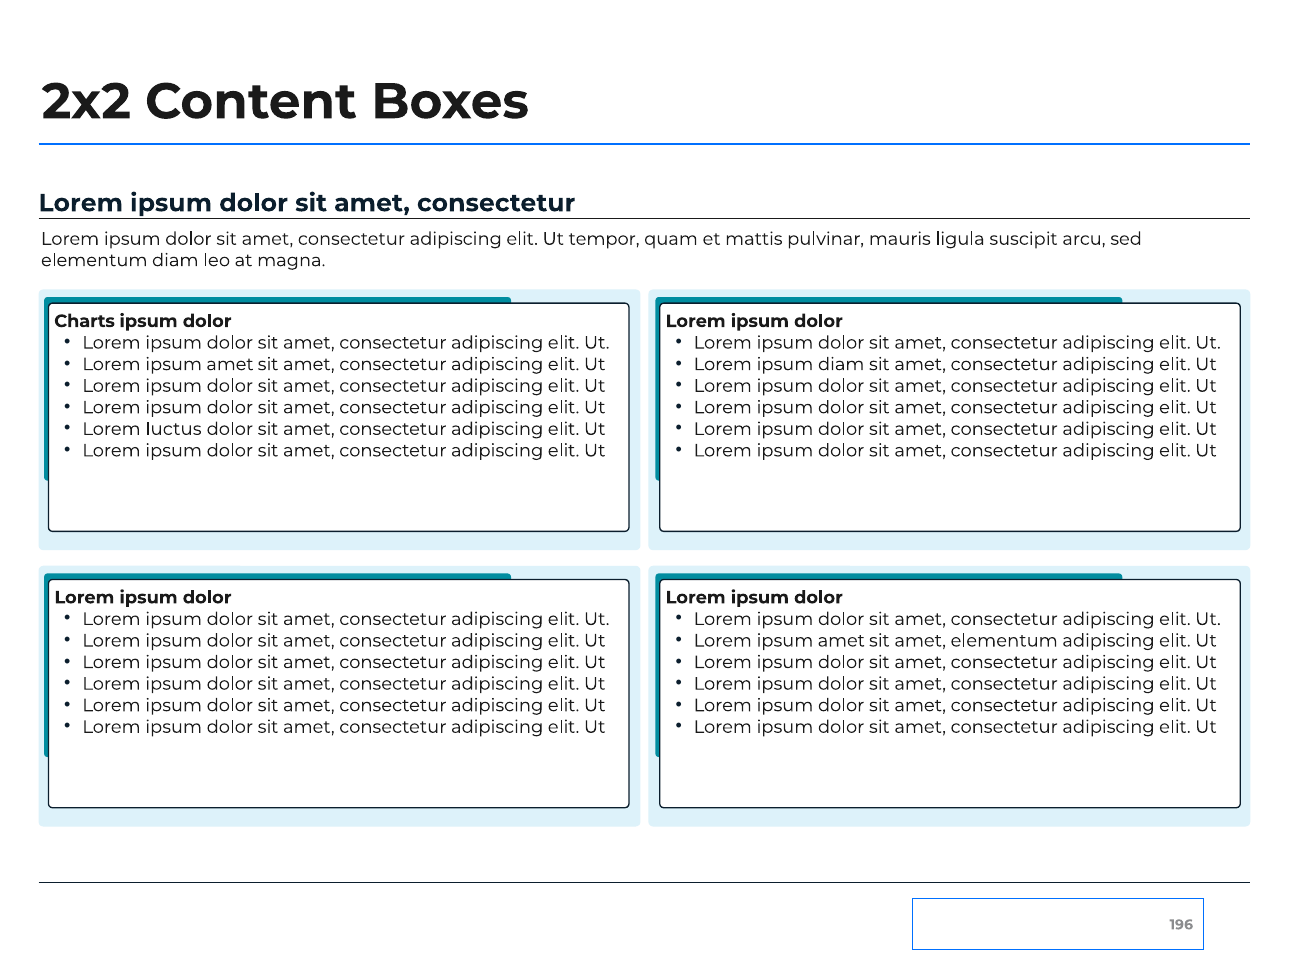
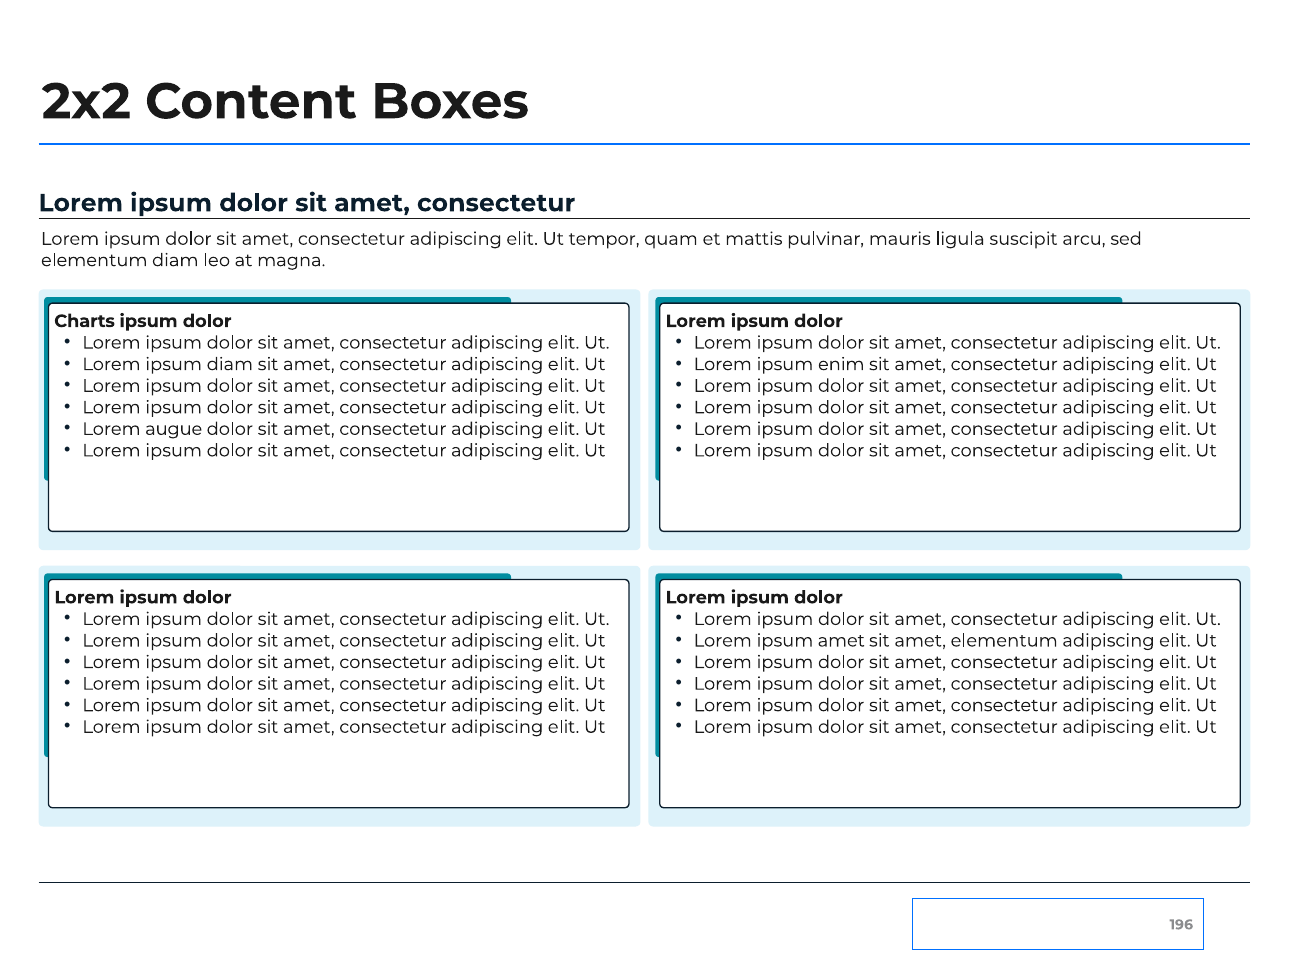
amet at (230, 364): amet -> diam
ipsum diam: diam -> enim
luctus: luctus -> augue
